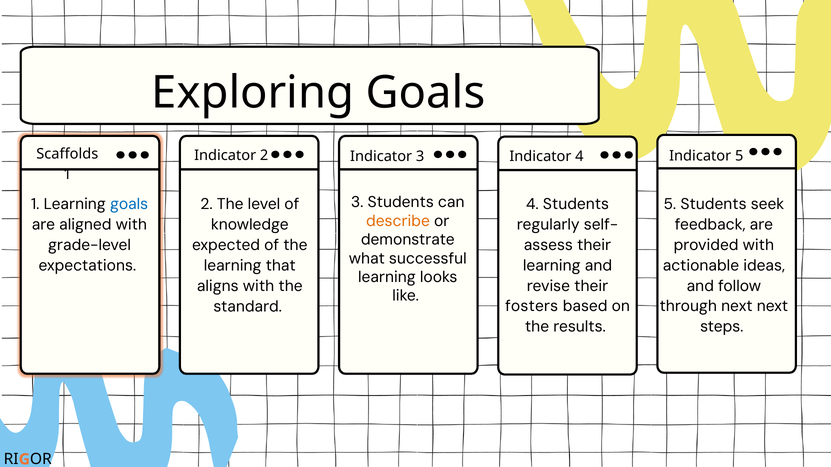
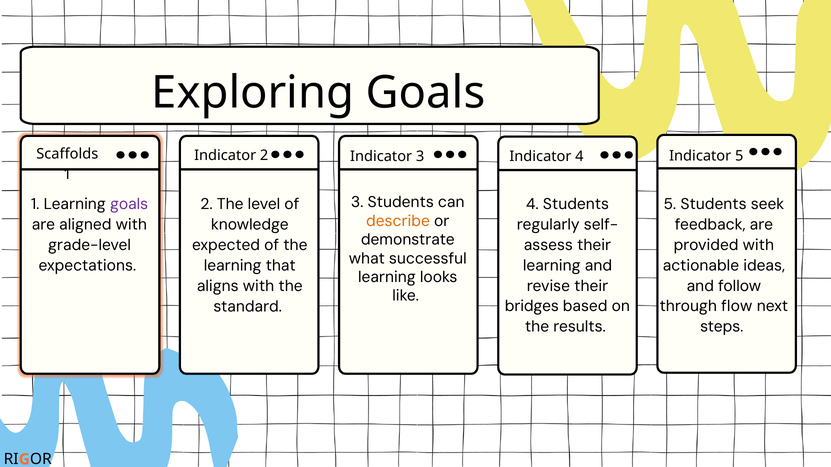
goals at (129, 204) colour: blue -> purple
fosters: fosters -> bridges
through next: next -> flow
